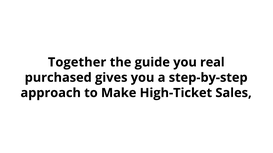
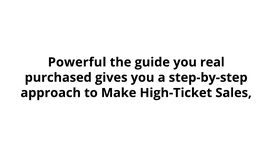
Together: Together -> Powerful
